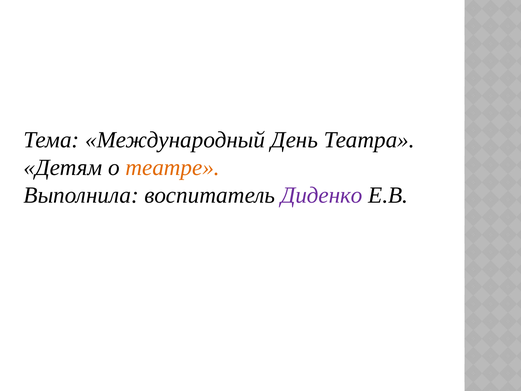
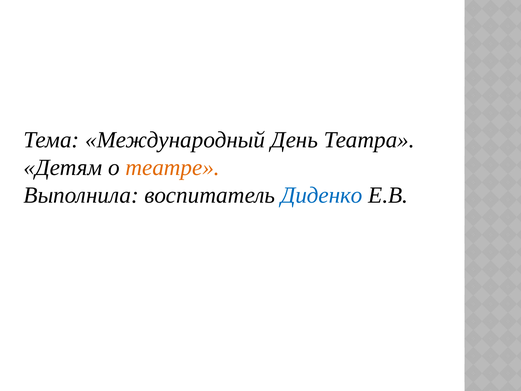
Диденко colour: purple -> blue
